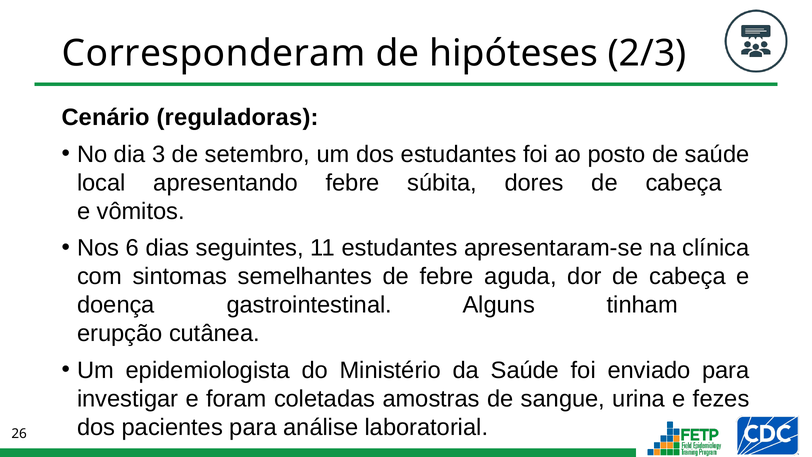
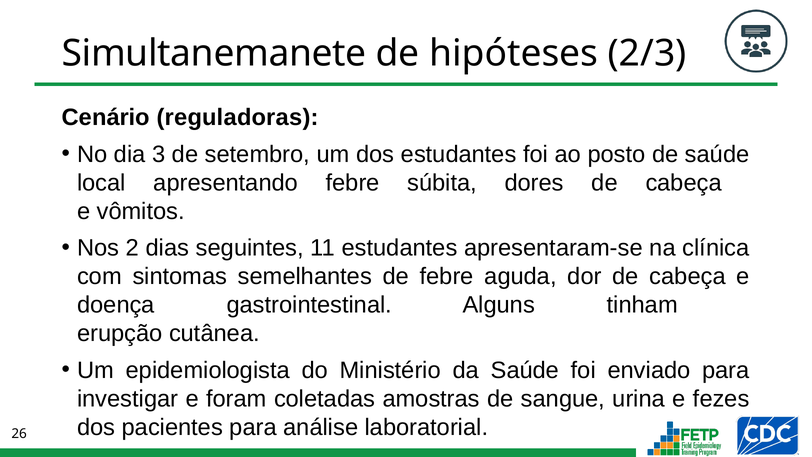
Corresponderam: Corresponderam -> Simultanemanete
6: 6 -> 2
